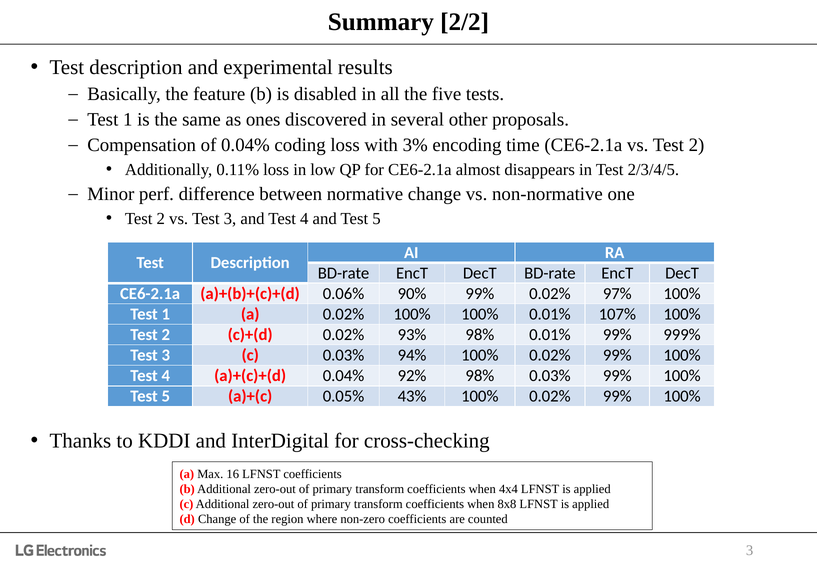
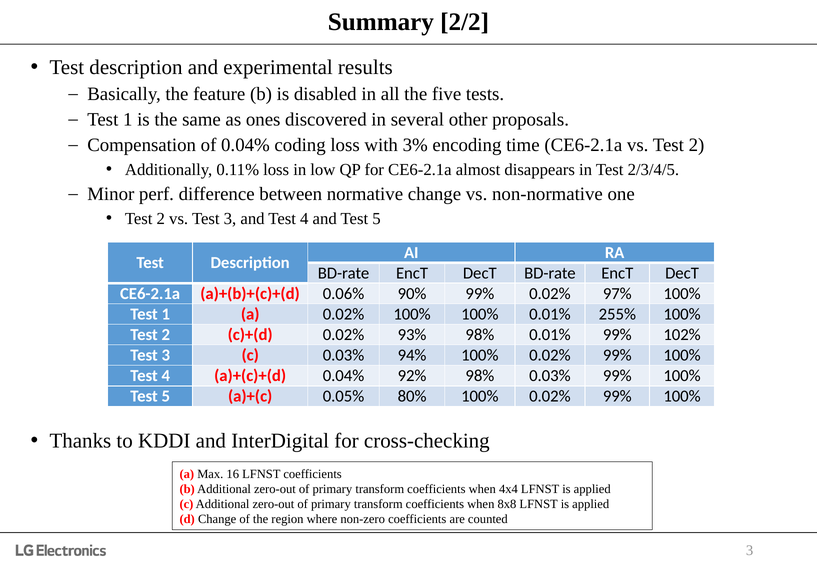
107%: 107% -> 255%
999%: 999% -> 102%
43%: 43% -> 80%
